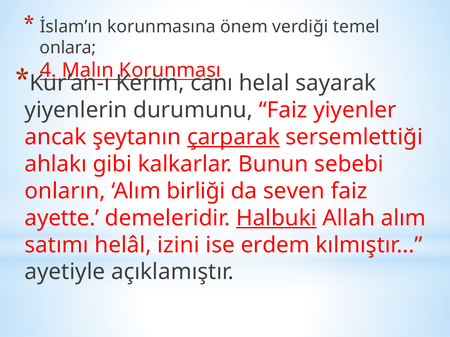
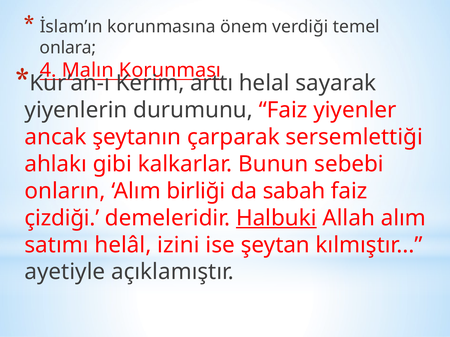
canı: canı -> arttı
çarparak underline: present -> none
seven: seven -> sabah
ayette: ayette -> çizdiği
erdem: erdem -> şeytan
